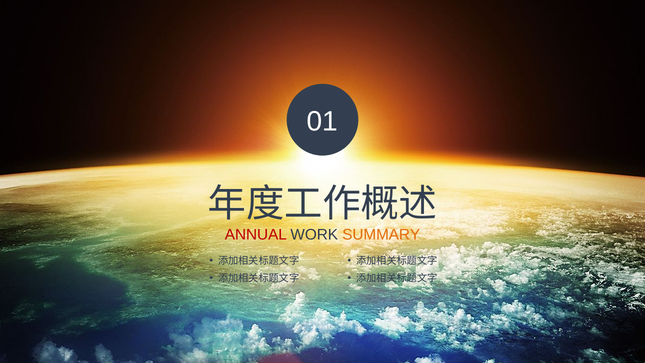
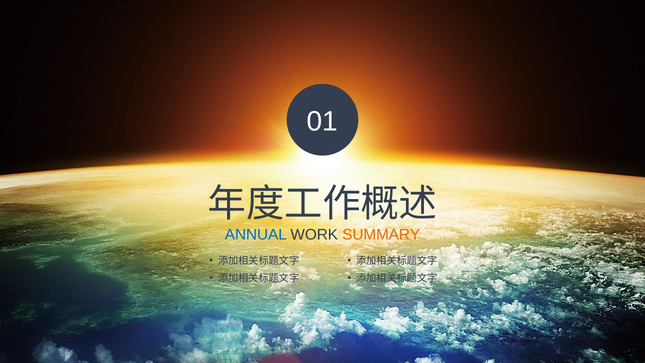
ANNUAL colour: red -> blue
